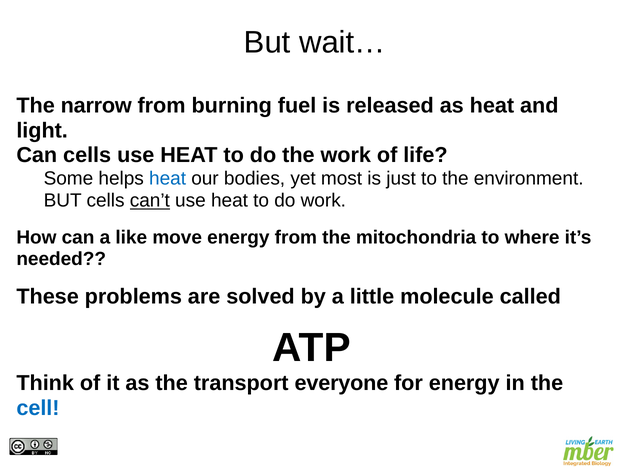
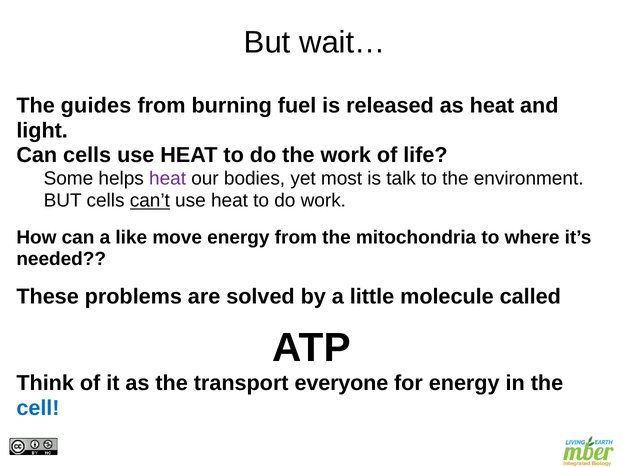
narrow: narrow -> guides
heat at (168, 179) colour: blue -> purple
just: just -> talk
